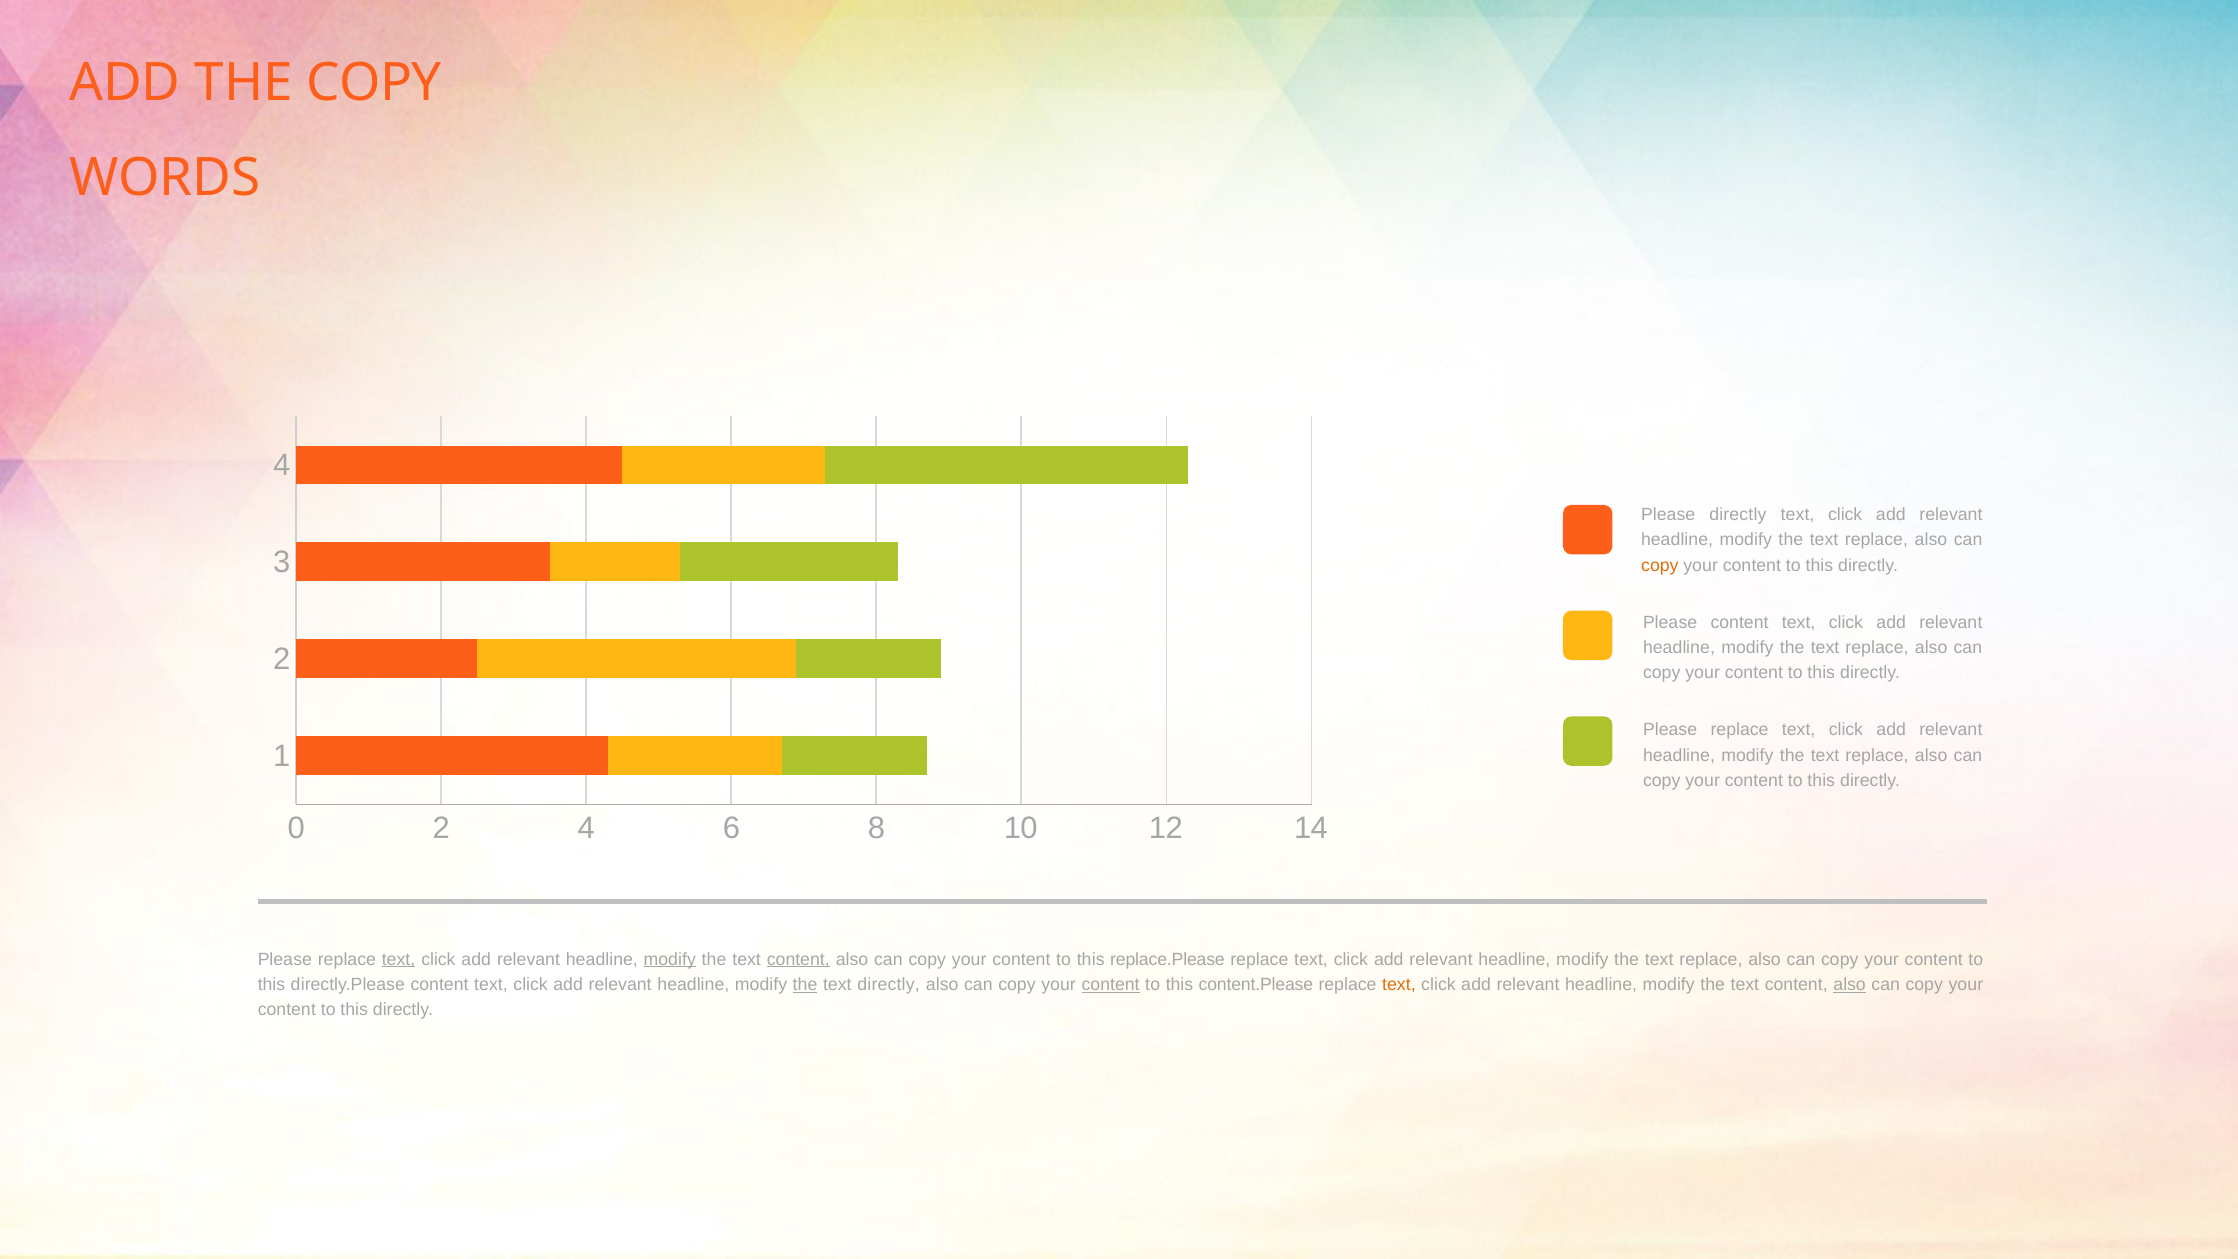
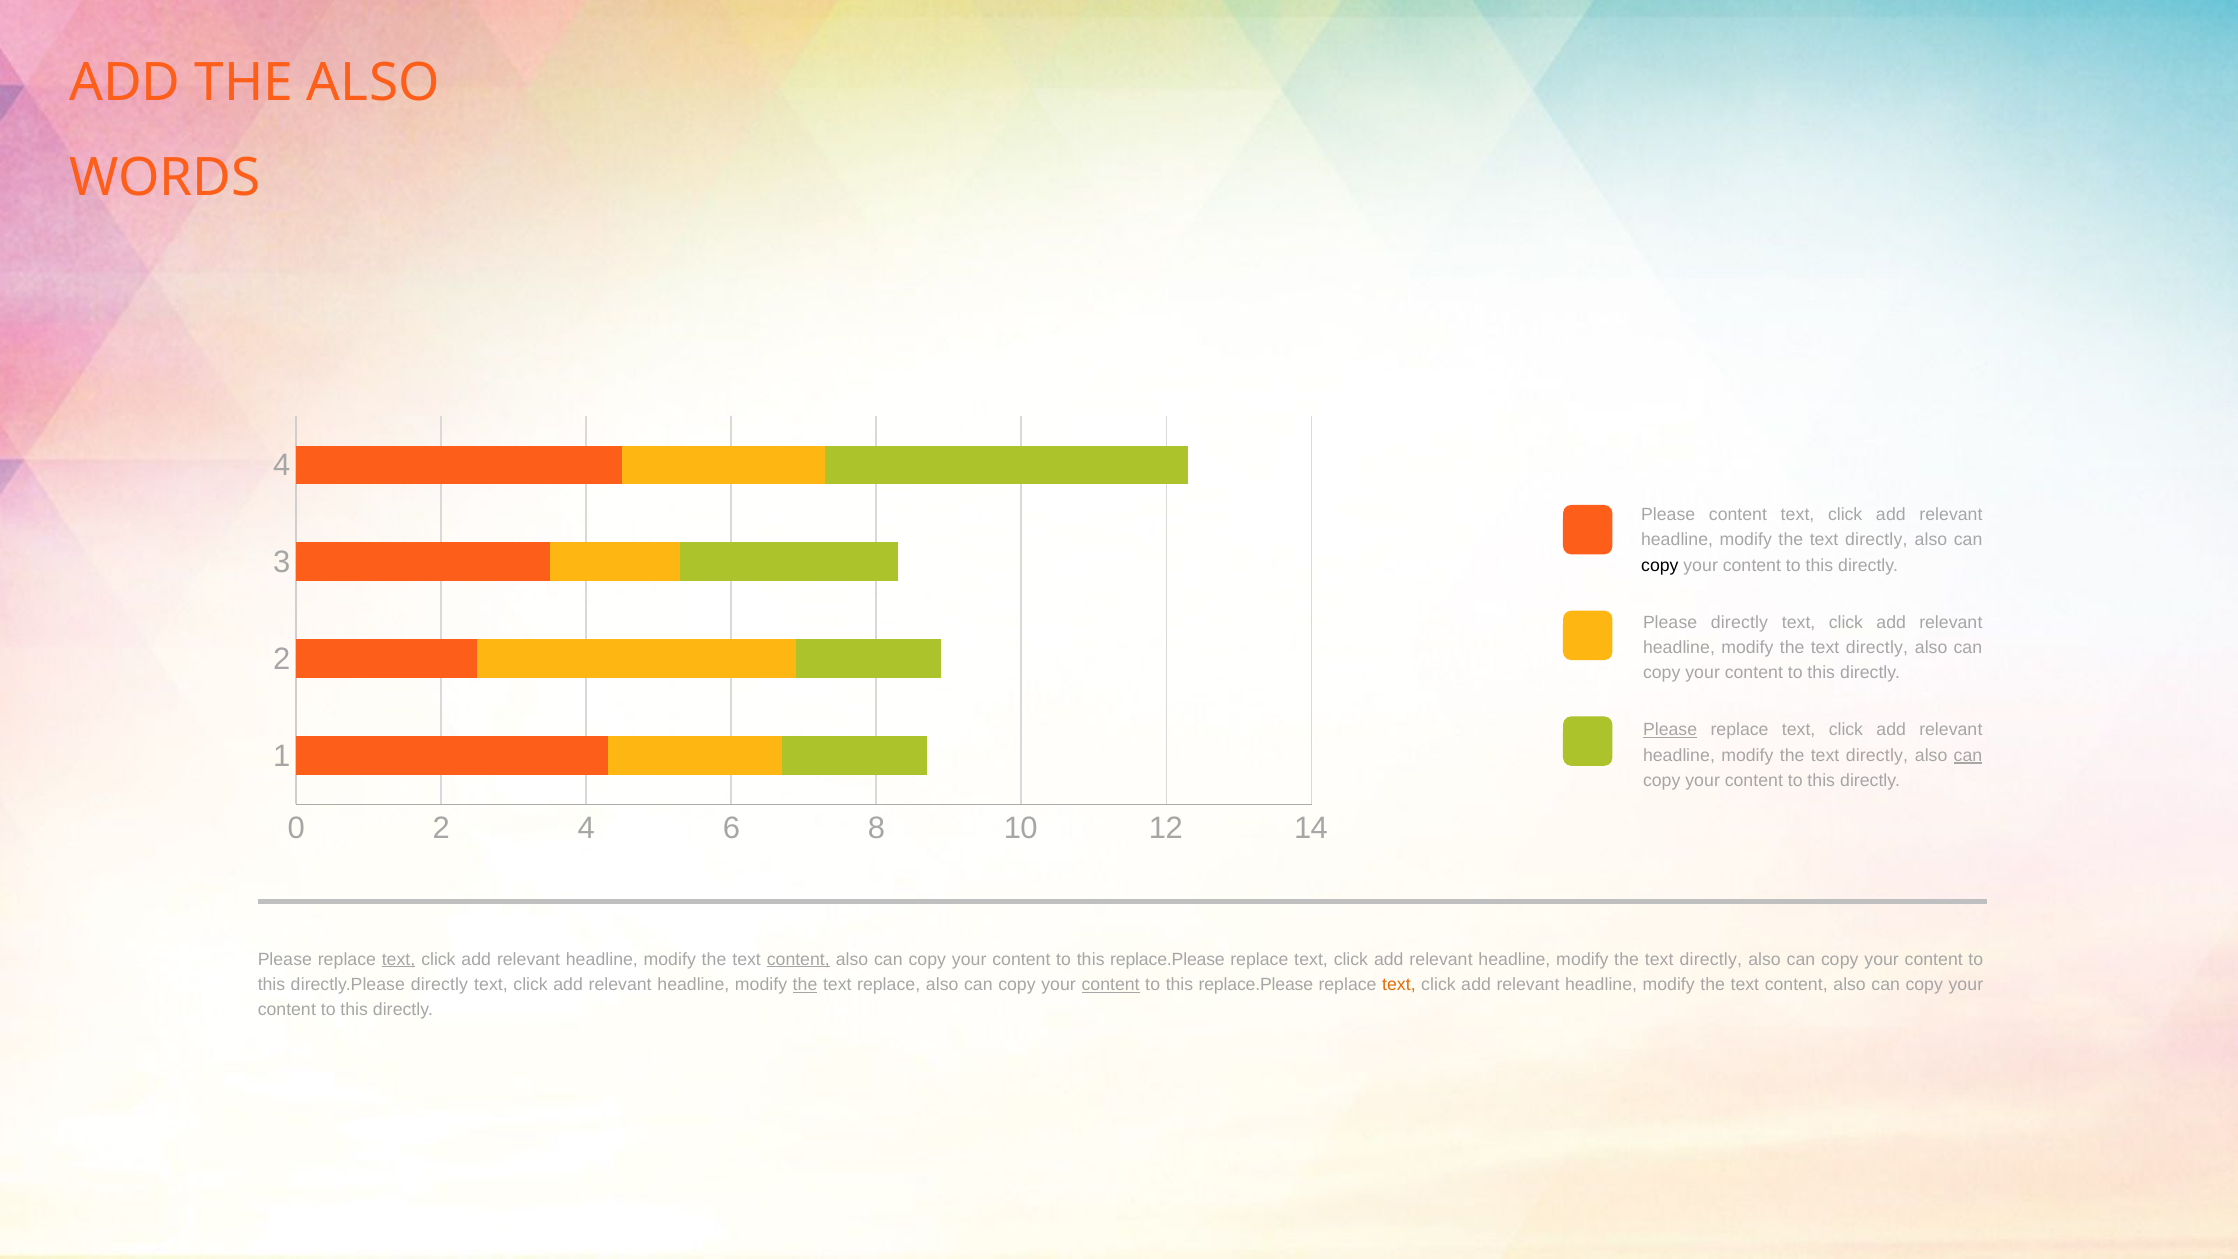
THE COPY: COPY -> ALSO
Please directly: directly -> content
replace at (1876, 540): replace -> directly
copy at (1660, 565) colour: orange -> black
Please content: content -> directly
replace at (1877, 648): replace -> directly
Please at (1670, 730) underline: none -> present
replace at (1877, 755): replace -> directly
can at (1968, 755) underline: none -> present
modify at (670, 959) underline: present -> none
replace at (1711, 959): replace -> directly
directly.Please content: content -> directly
text directly: directly -> replace
content.Please at (1256, 984): content.Please -> replace.Please
also at (1850, 984) underline: present -> none
